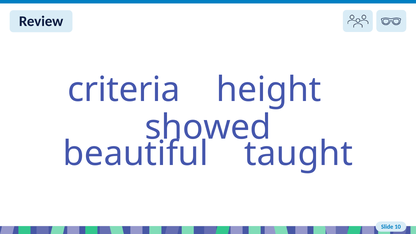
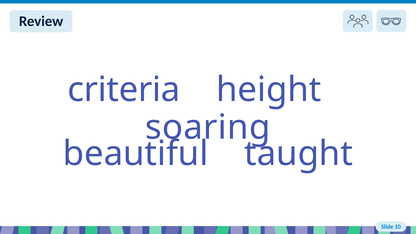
showed: showed -> soaring
